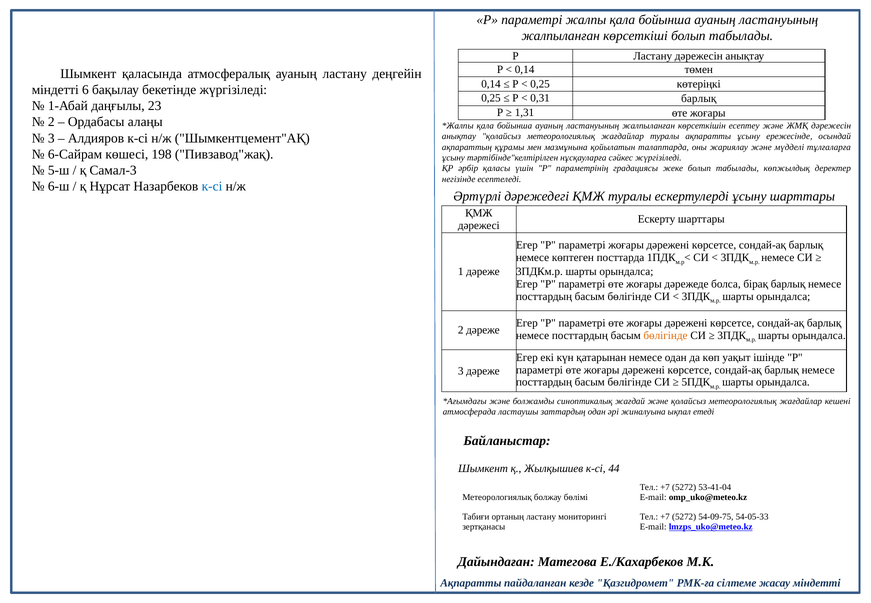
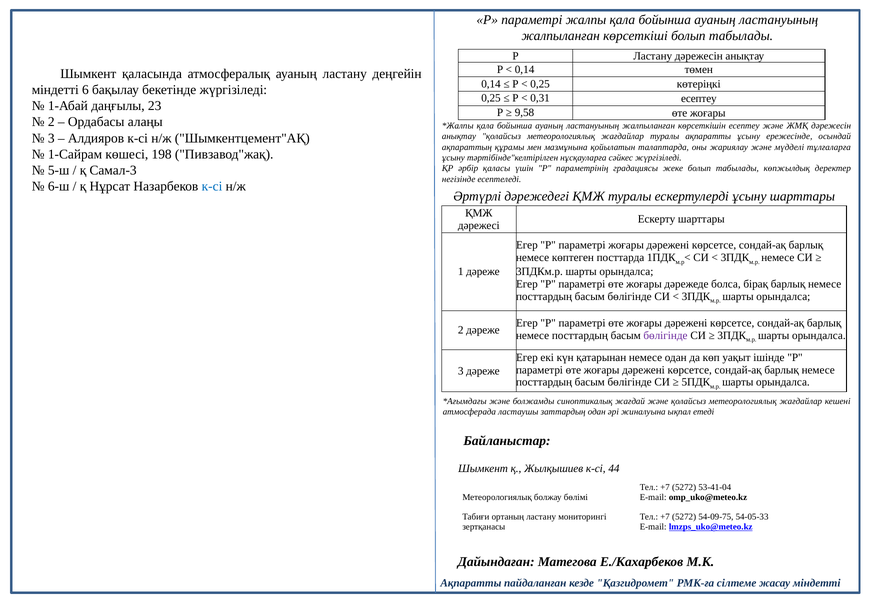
0,31 барлық: барлық -> есептеу
1,31: 1,31 -> 9,58
6-Сайрам: 6-Сайрам -> 1-Сайрам
бөлігінде at (665, 336) colour: orange -> purple
